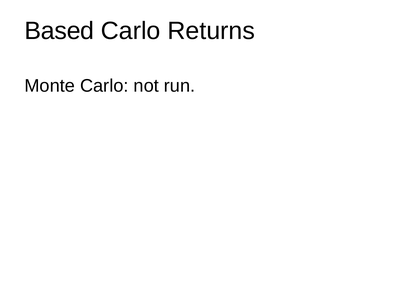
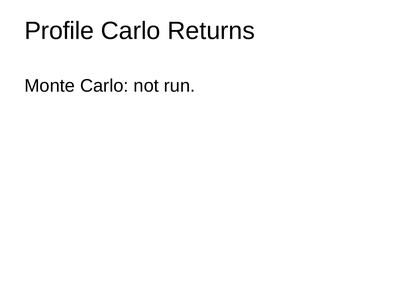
Based: Based -> Profile
